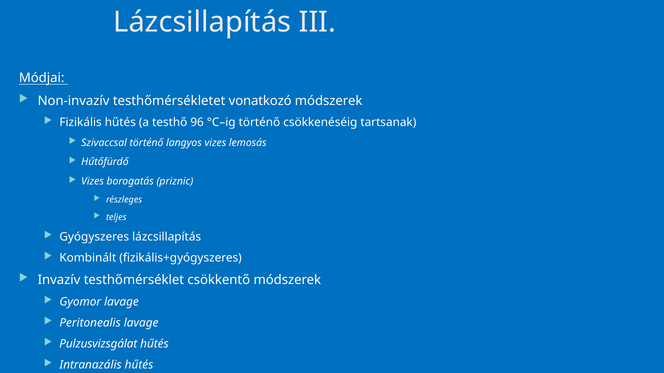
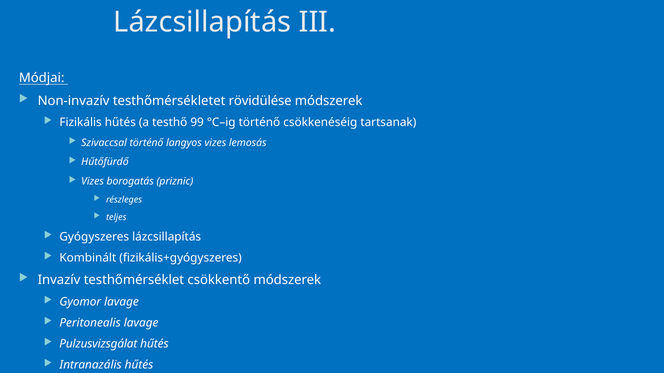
vonatkozó: vonatkozó -> rövidülése
96: 96 -> 99
